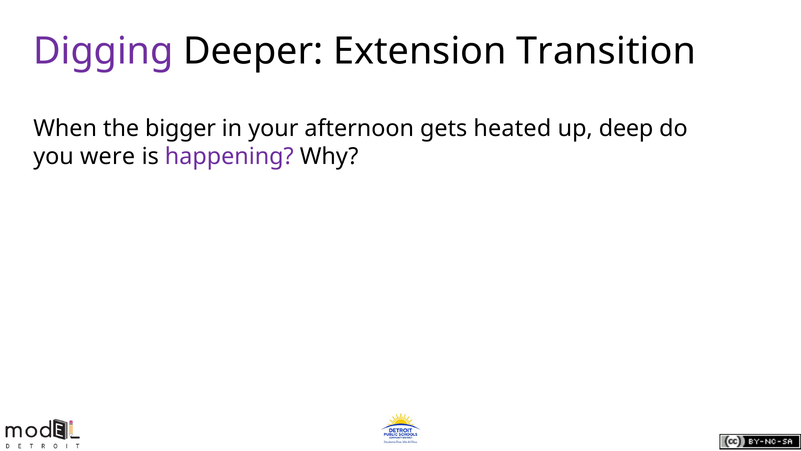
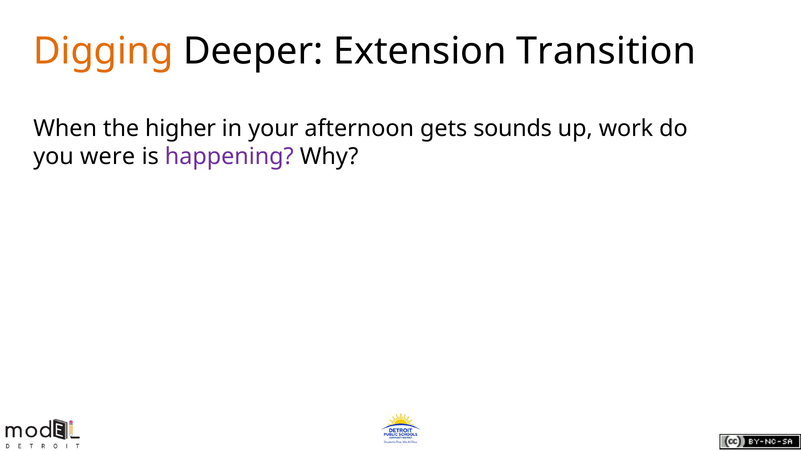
Digging colour: purple -> orange
bigger: bigger -> higher
heated: heated -> sounds
deep: deep -> work
